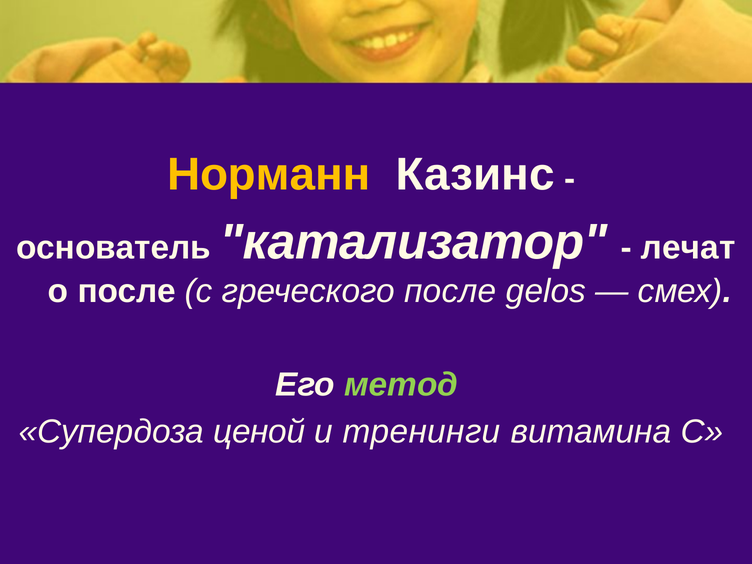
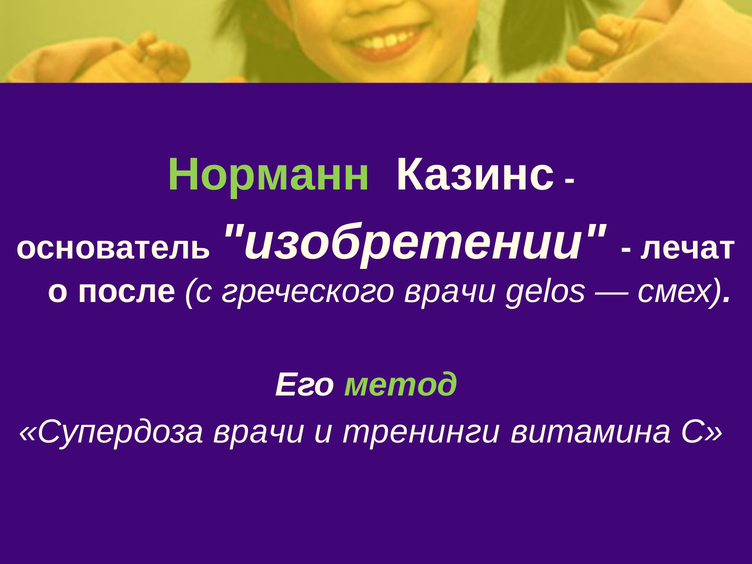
Норманн colour: yellow -> light green
катализатор: катализатор -> изобретении
греческого после: после -> врачи
Супердоза ценой: ценой -> врачи
